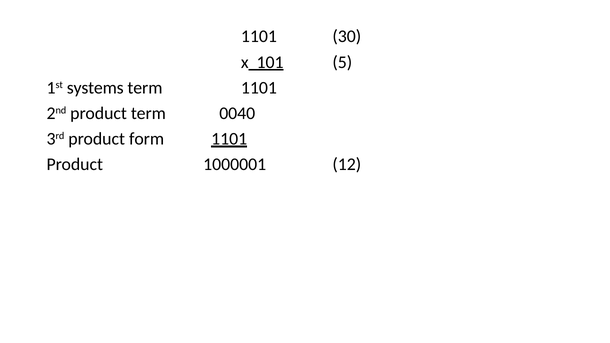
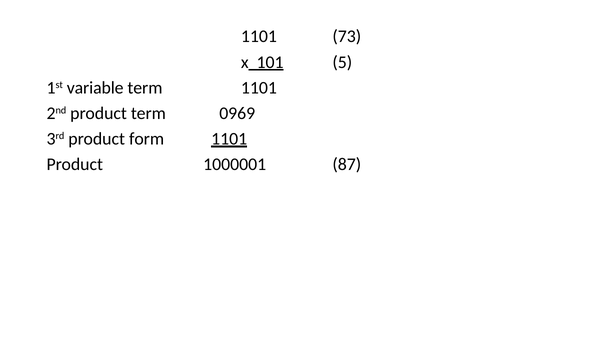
30: 30 -> 73
systems: systems -> variable
0040: 0040 -> 0969
12: 12 -> 87
